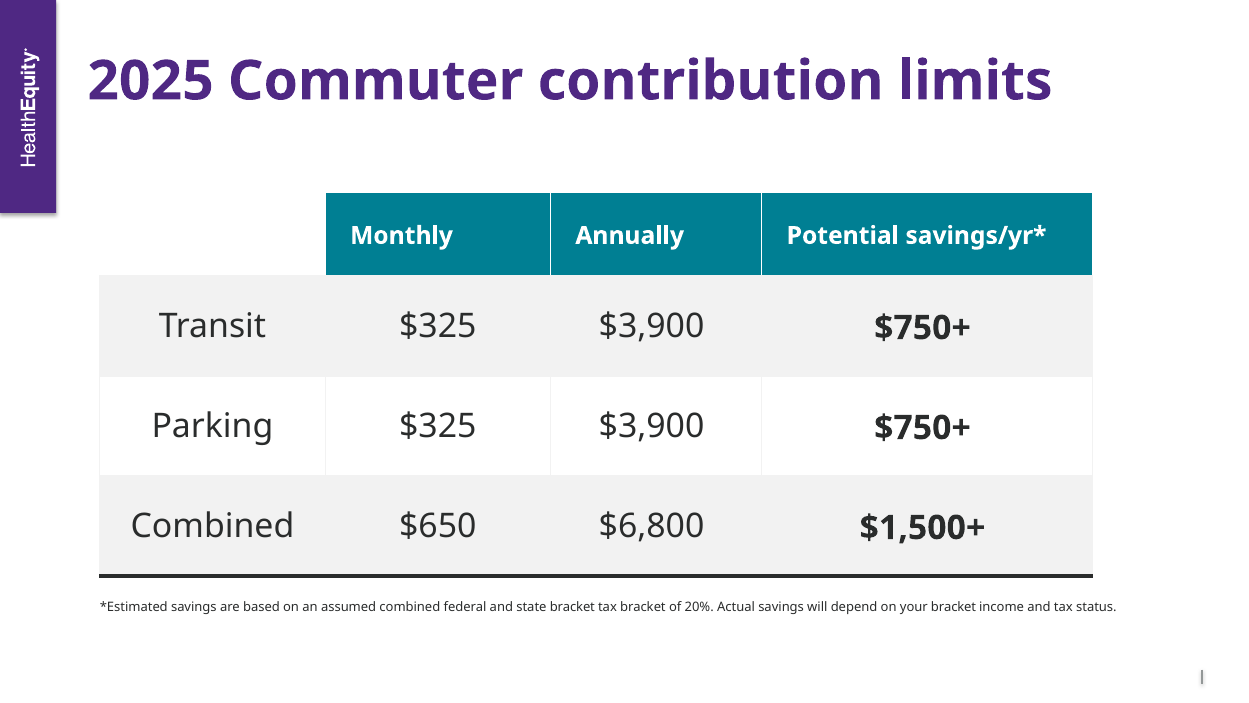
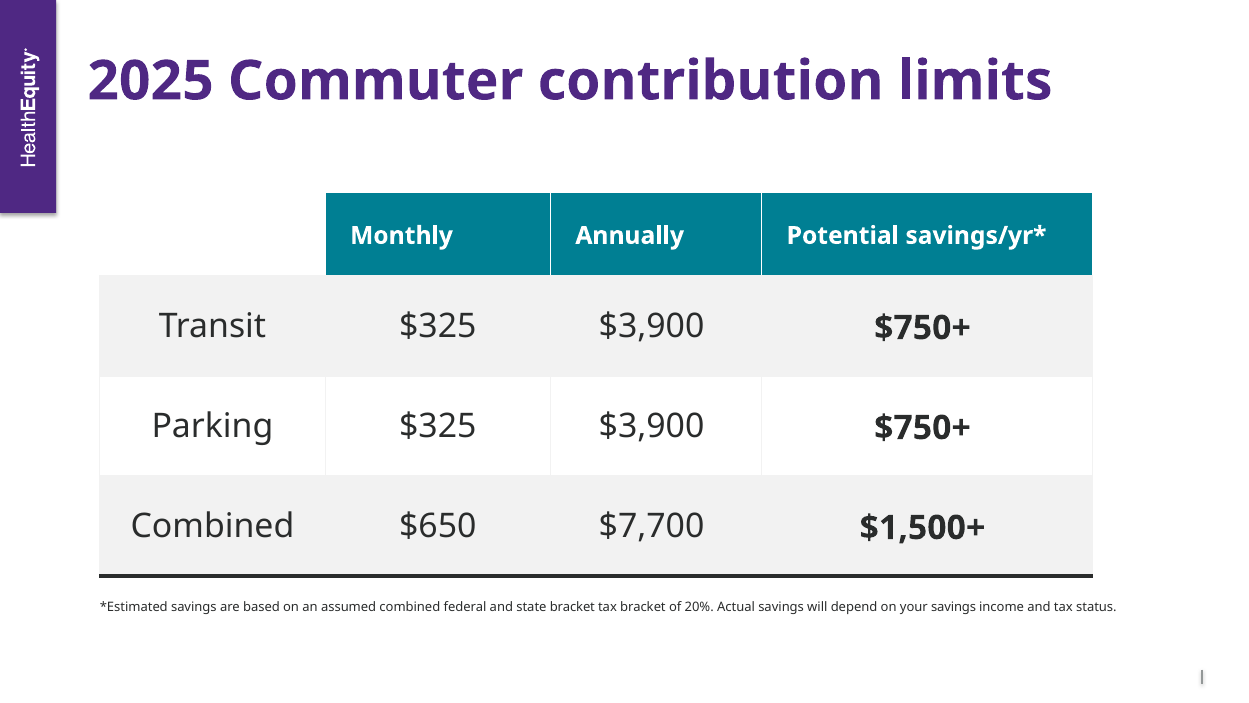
$6,800: $6,800 -> $7,700
your bracket: bracket -> savings
